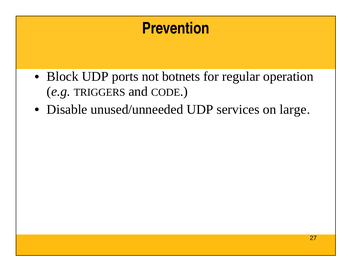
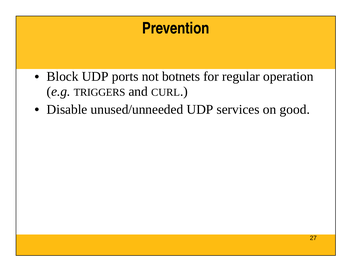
CODE: CODE -> CURL
large: large -> good
